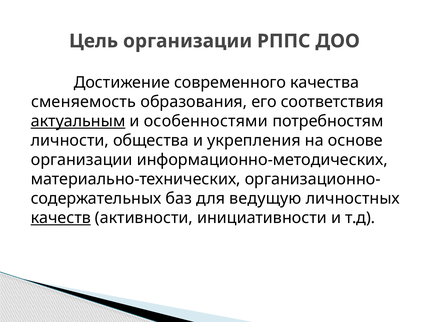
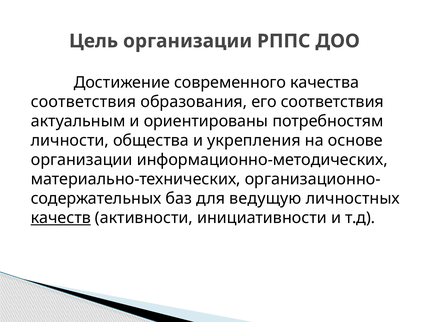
сменяемость at (83, 102): сменяемость -> соответствия
актуальным underline: present -> none
особенностями: особенностями -> ориентированы
